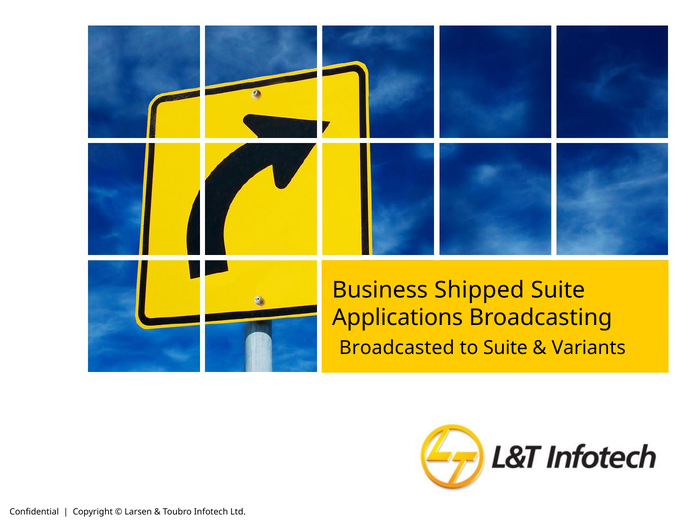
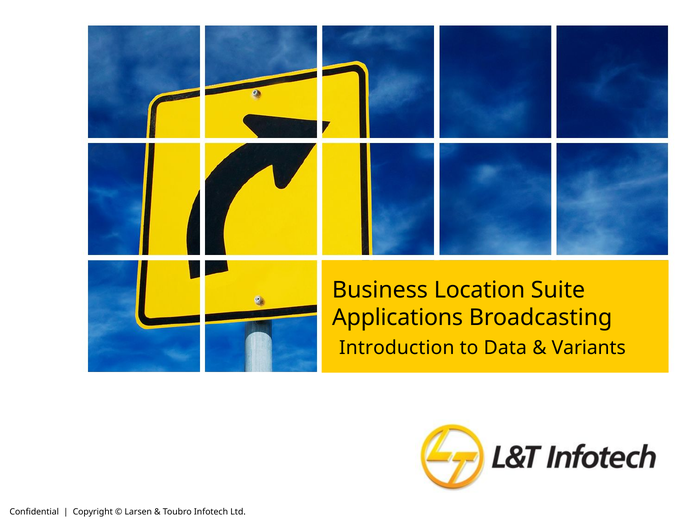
Shipped: Shipped -> Location
Broadcasted: Broadcasted -> Introduction
to Suite: Suite -> Data
